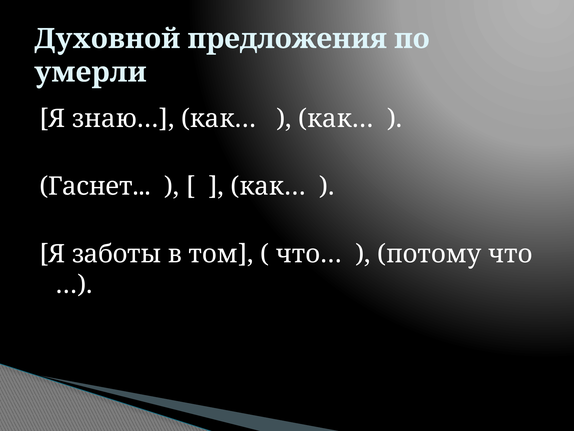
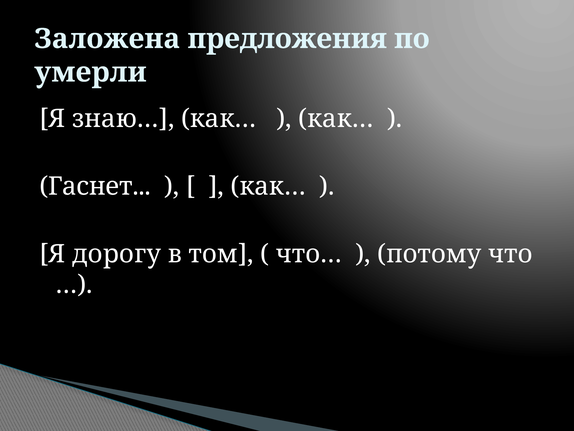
Духовной: Духовной -> Заложена
заботы: заботы -> дорогу
